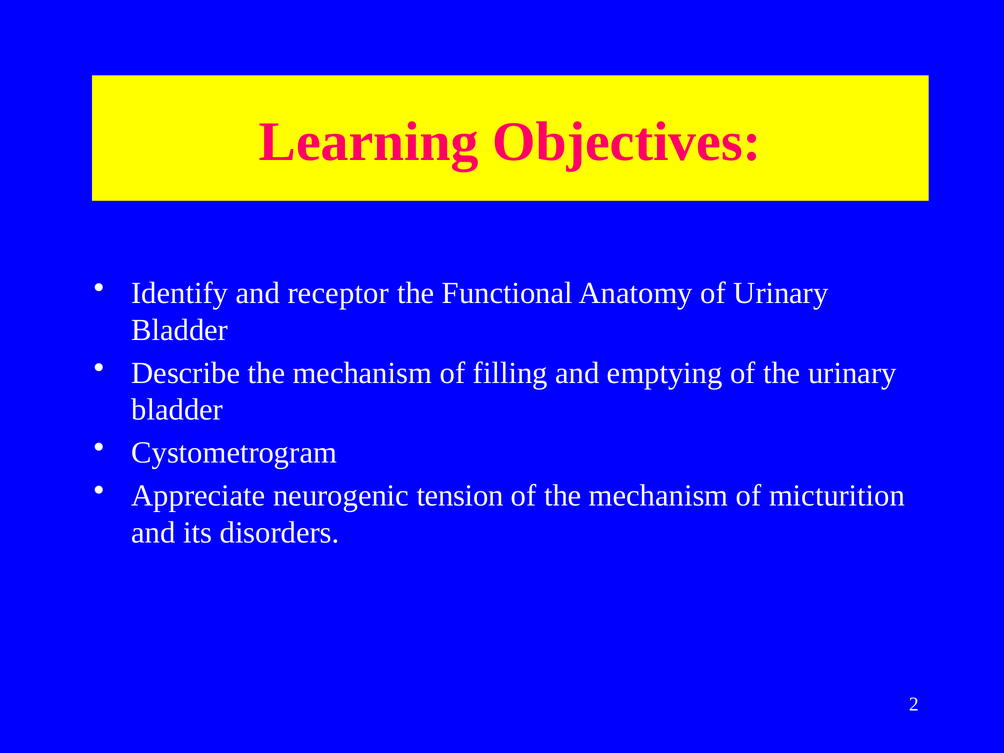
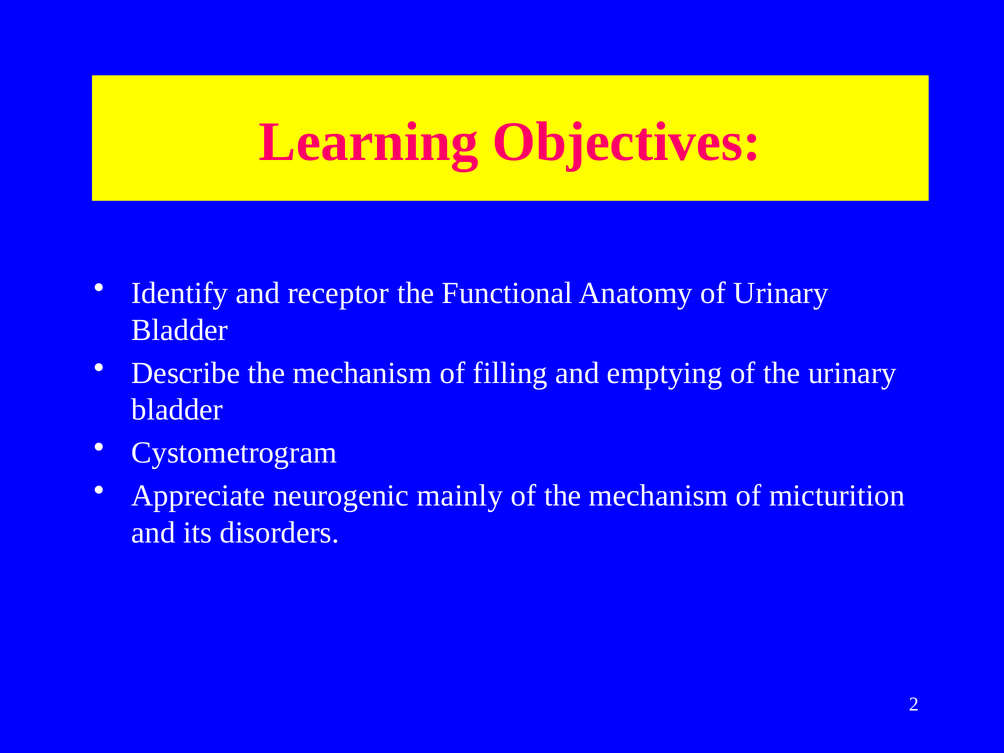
tension: tension -> mainly
